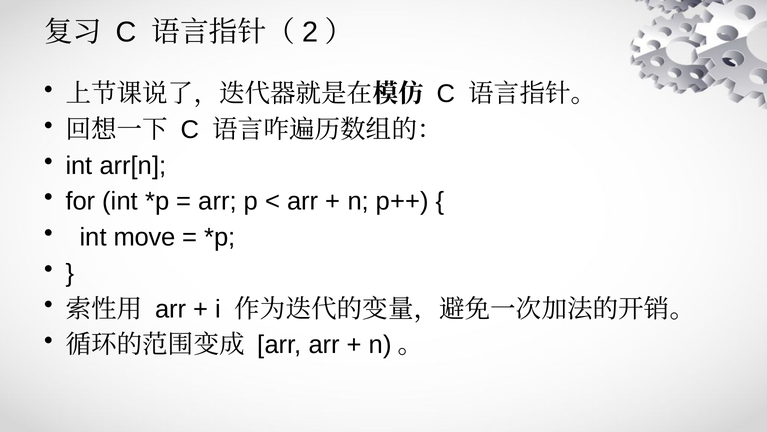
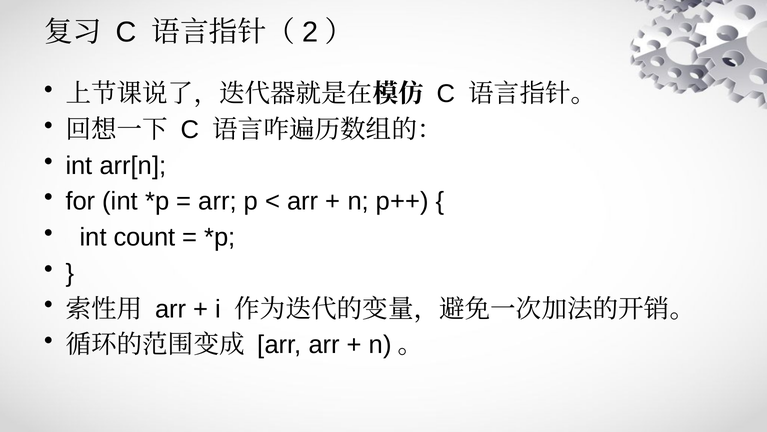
move: move -> count
